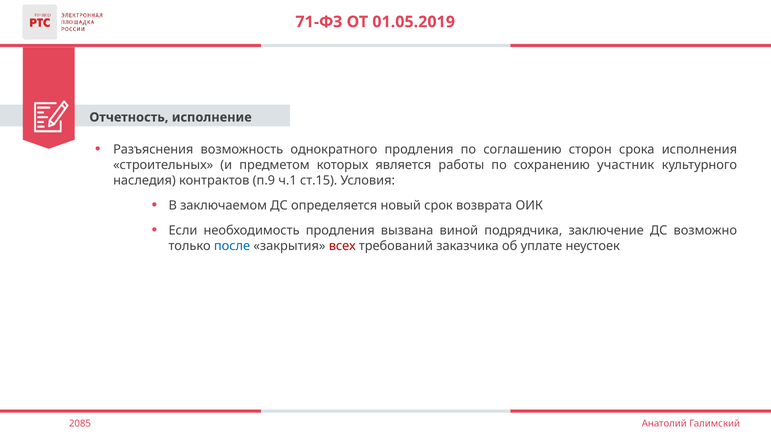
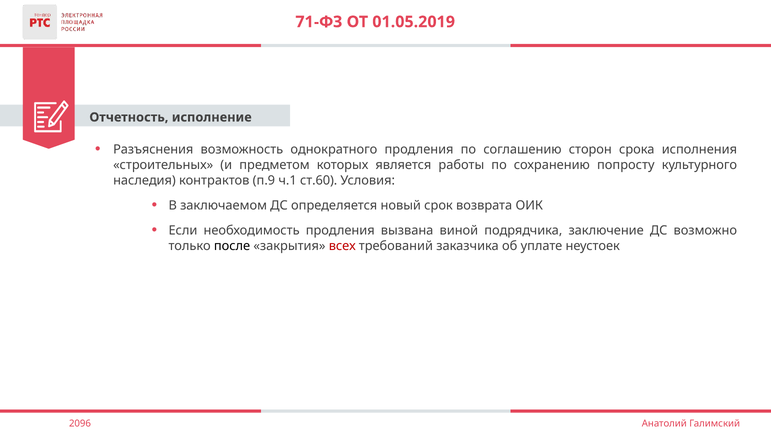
участник: участник -> попросту
ст.15: ст.15 -> ст.60
после colour: blue -> black
2085: 2085 -> 2096
